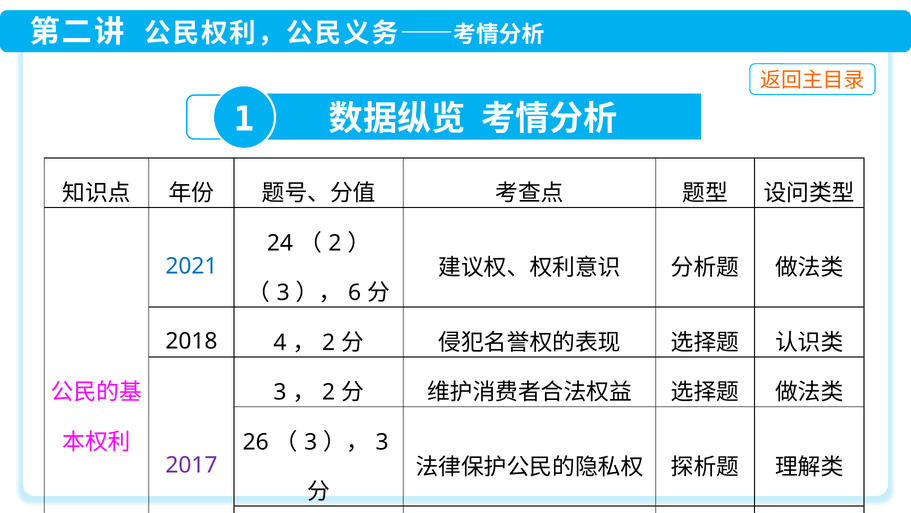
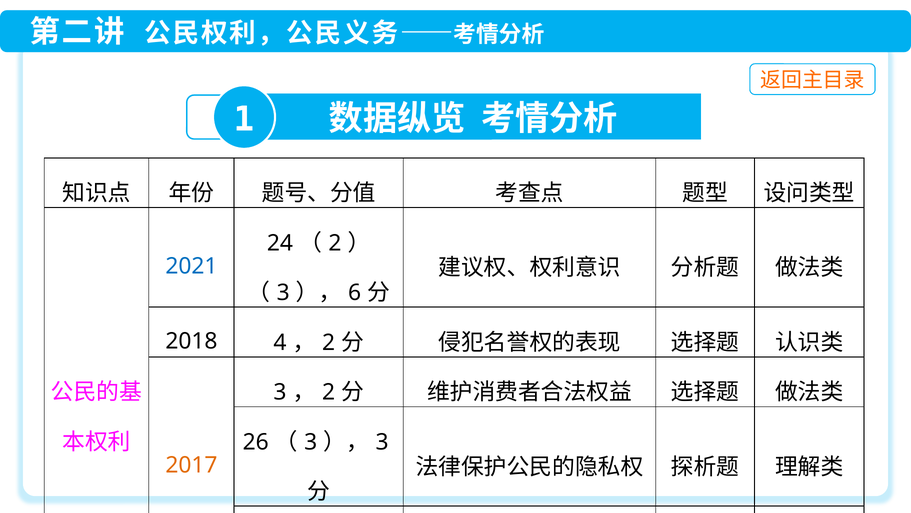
2017 colour: purple -> orange
